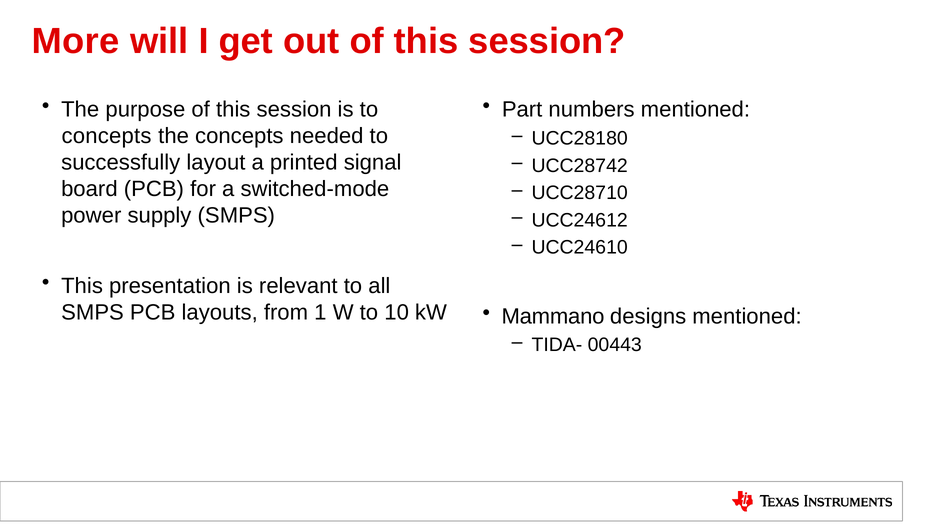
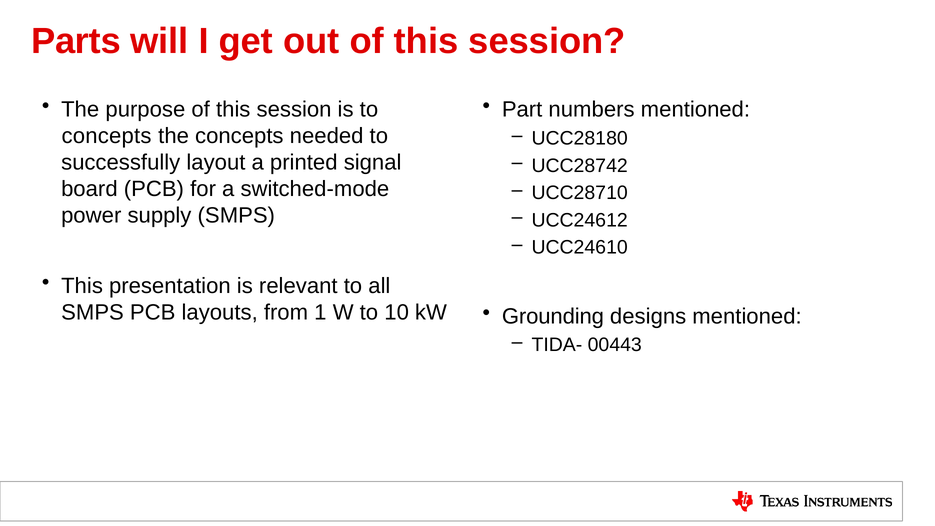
More: More -> Parts
Mammano: Mammano -> Grounding
